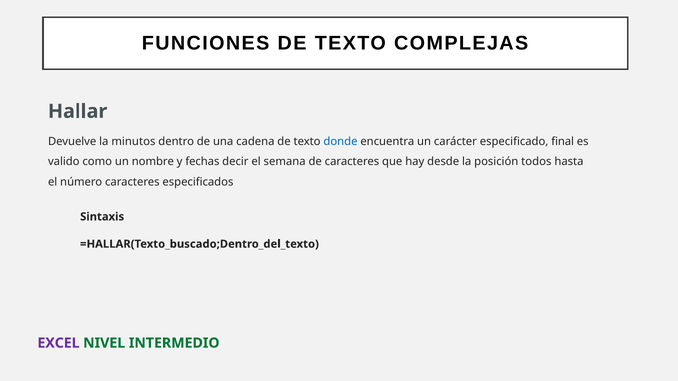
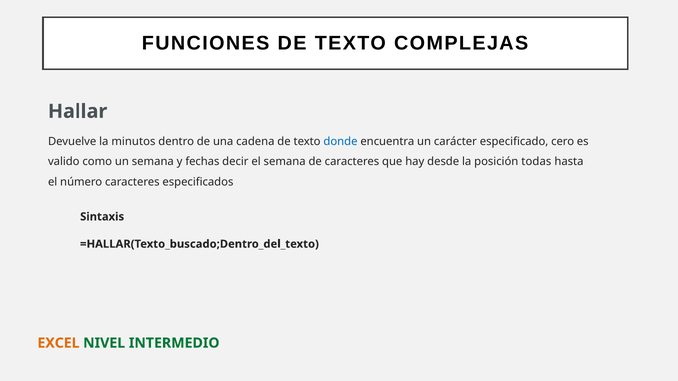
final: final -> cero
un nombre: nombre -> semana
todos: todos -> todas
EXCEL colour: purple -> orange
